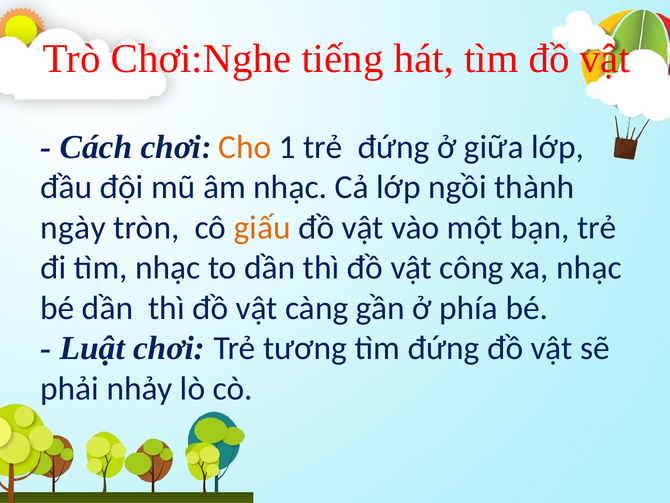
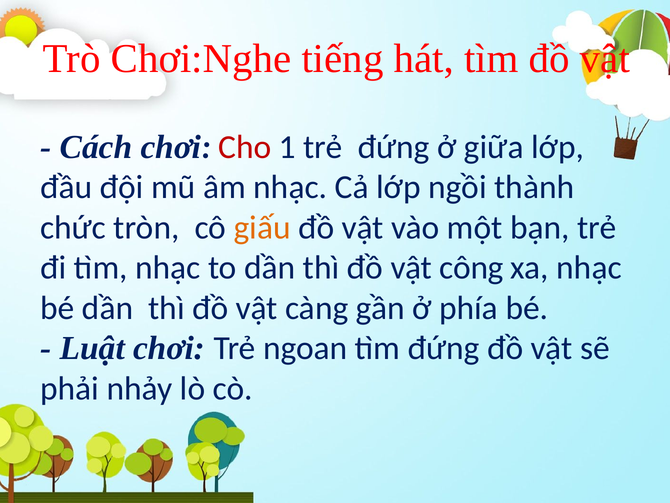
Cho colour: orange -> red
ngày: ngày -> chức
tương: tương -> ngoan
